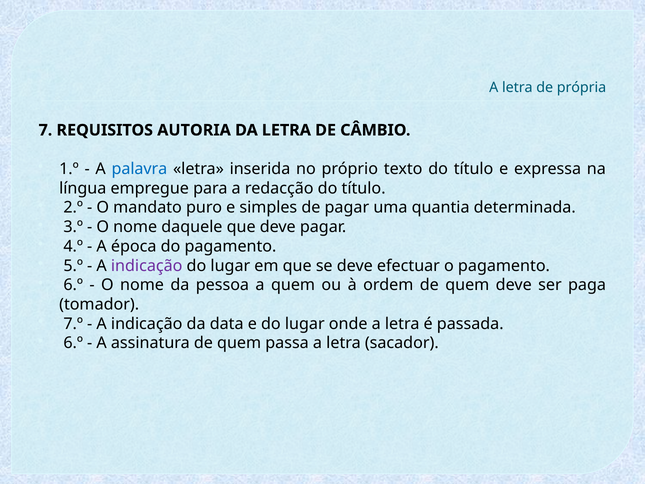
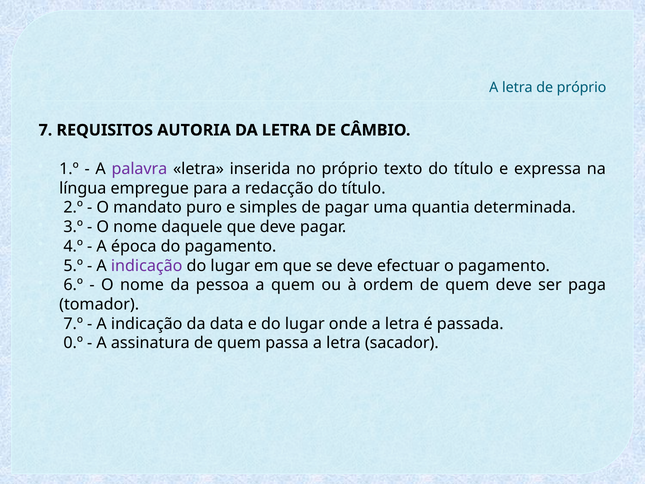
de própria: própria -> próprio
palavra colour: blue -> purple
6.º at (73, 343): 6.º -> 0.º
